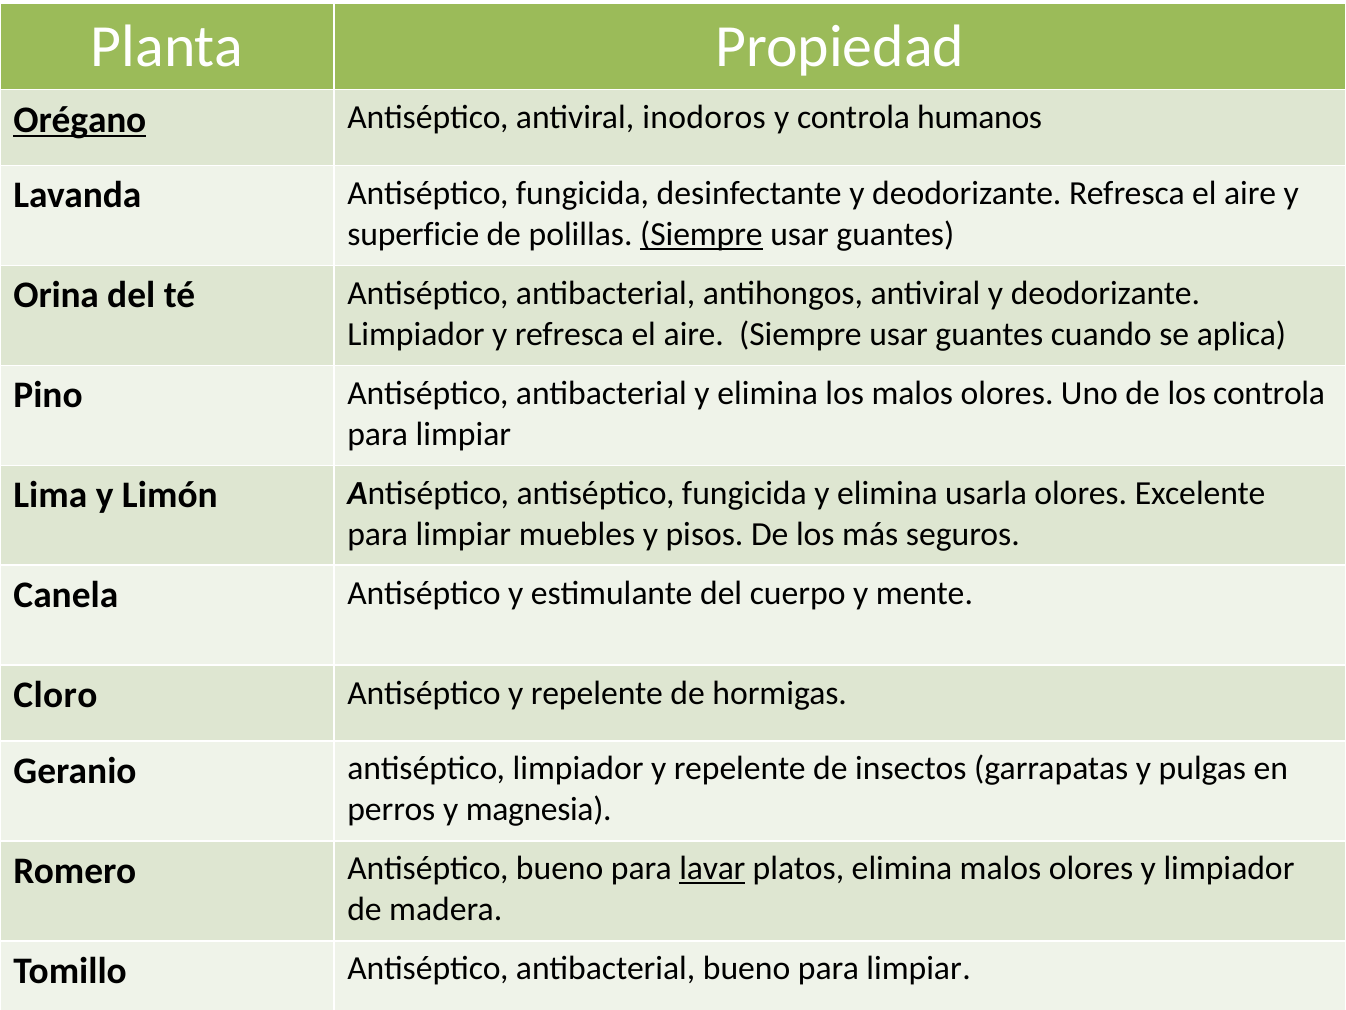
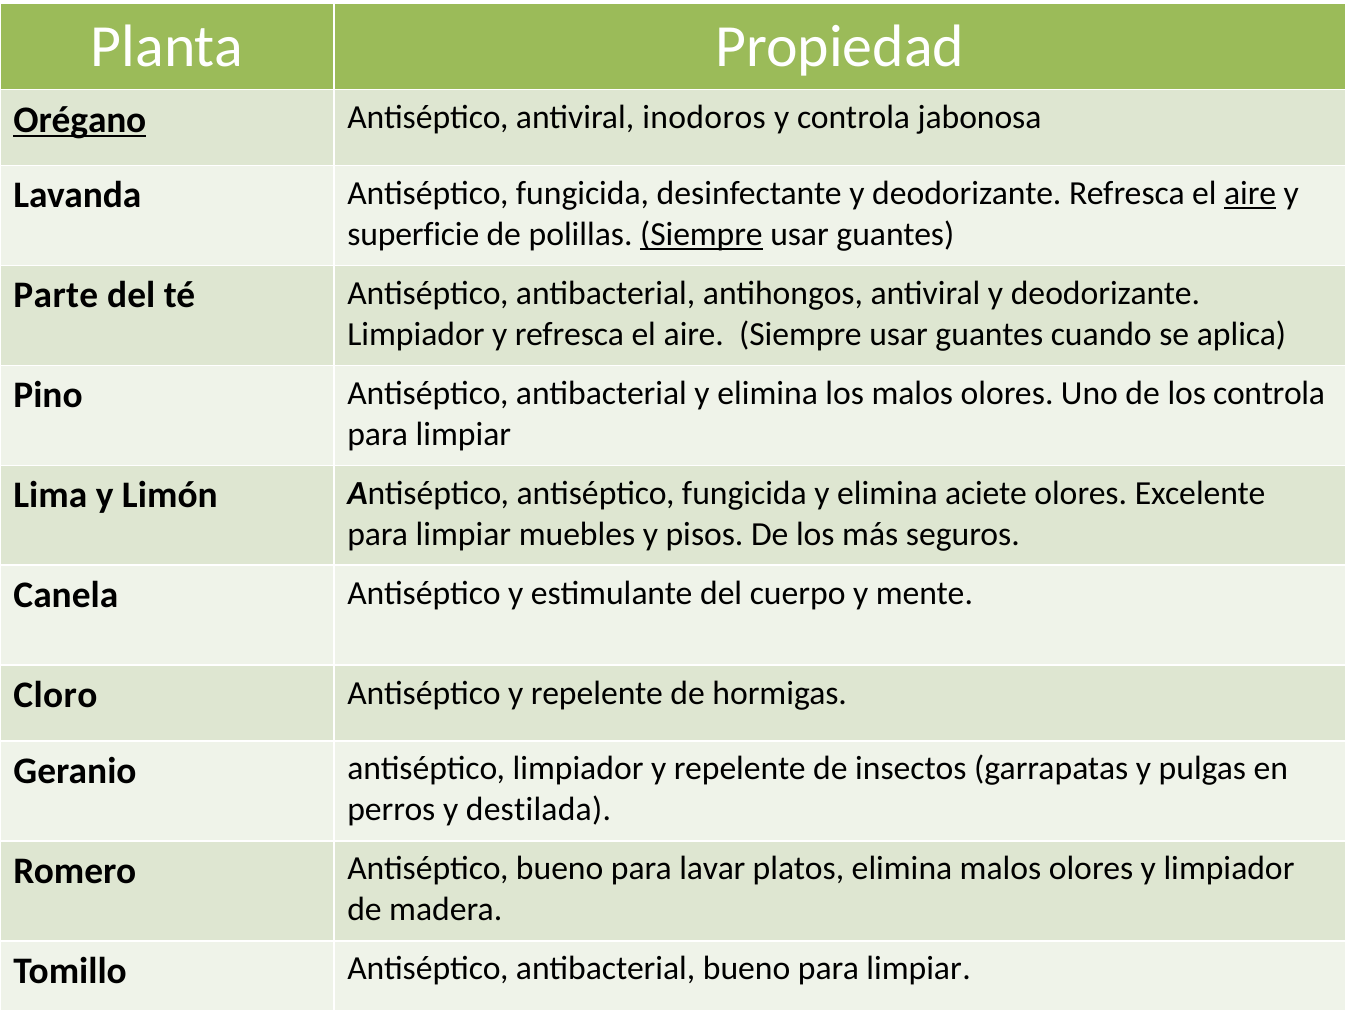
humanos: humanos -> jabonosa
aire at (1250, 193) underline: none -> present
Orina: Orina -> Parte
usarla: usarla -> aciete
magnesia: magnesia -> destilada
lavar underline: present -> none
